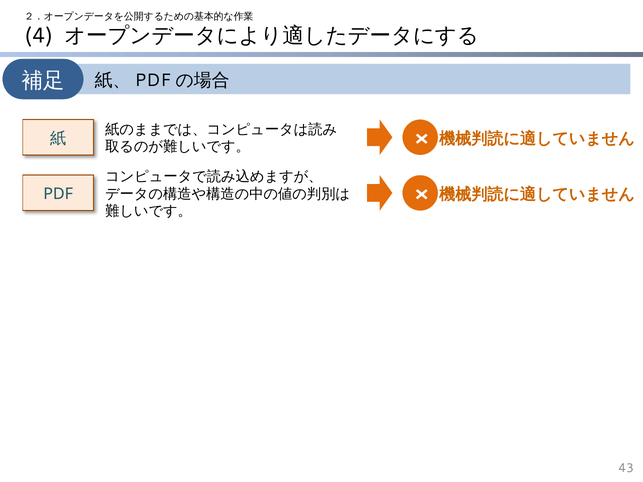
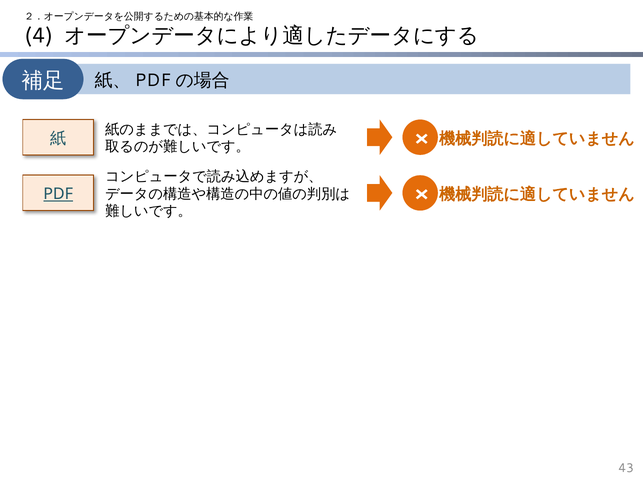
PDF underline: none -> present
